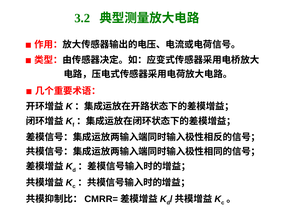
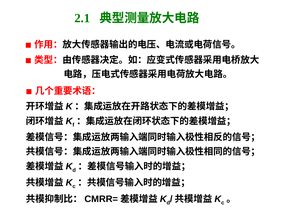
3.2: 3.2 -> 2.1
